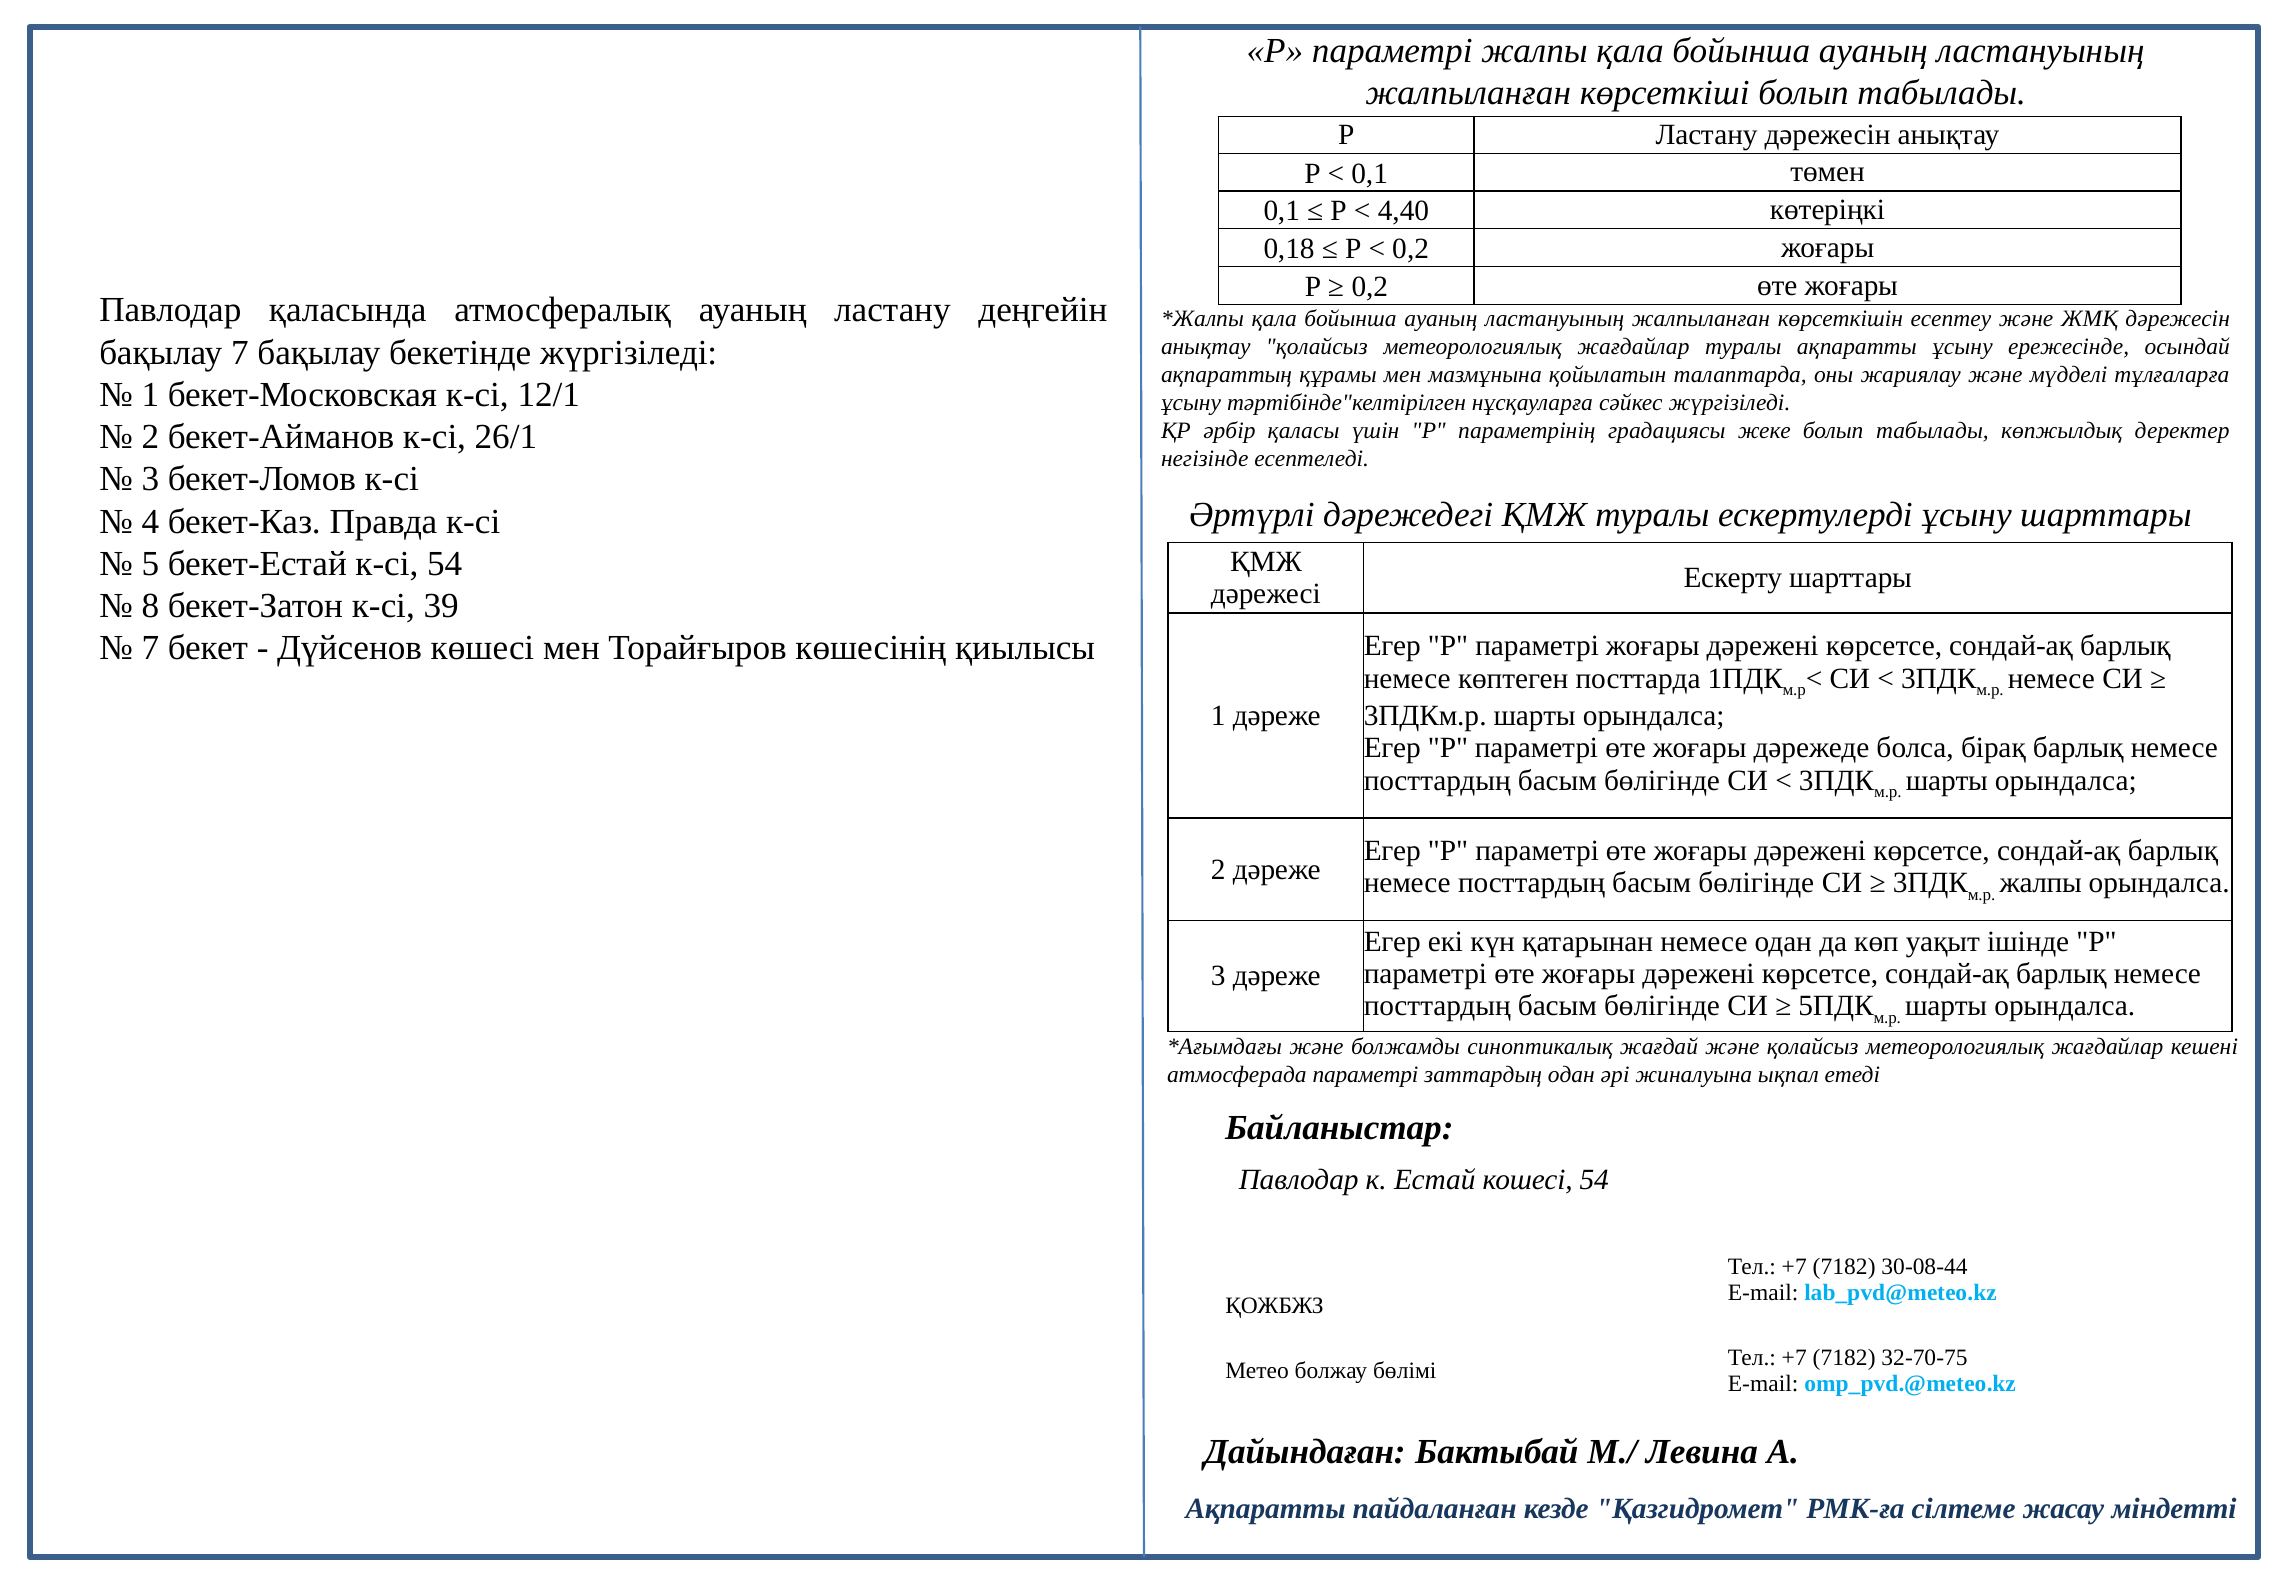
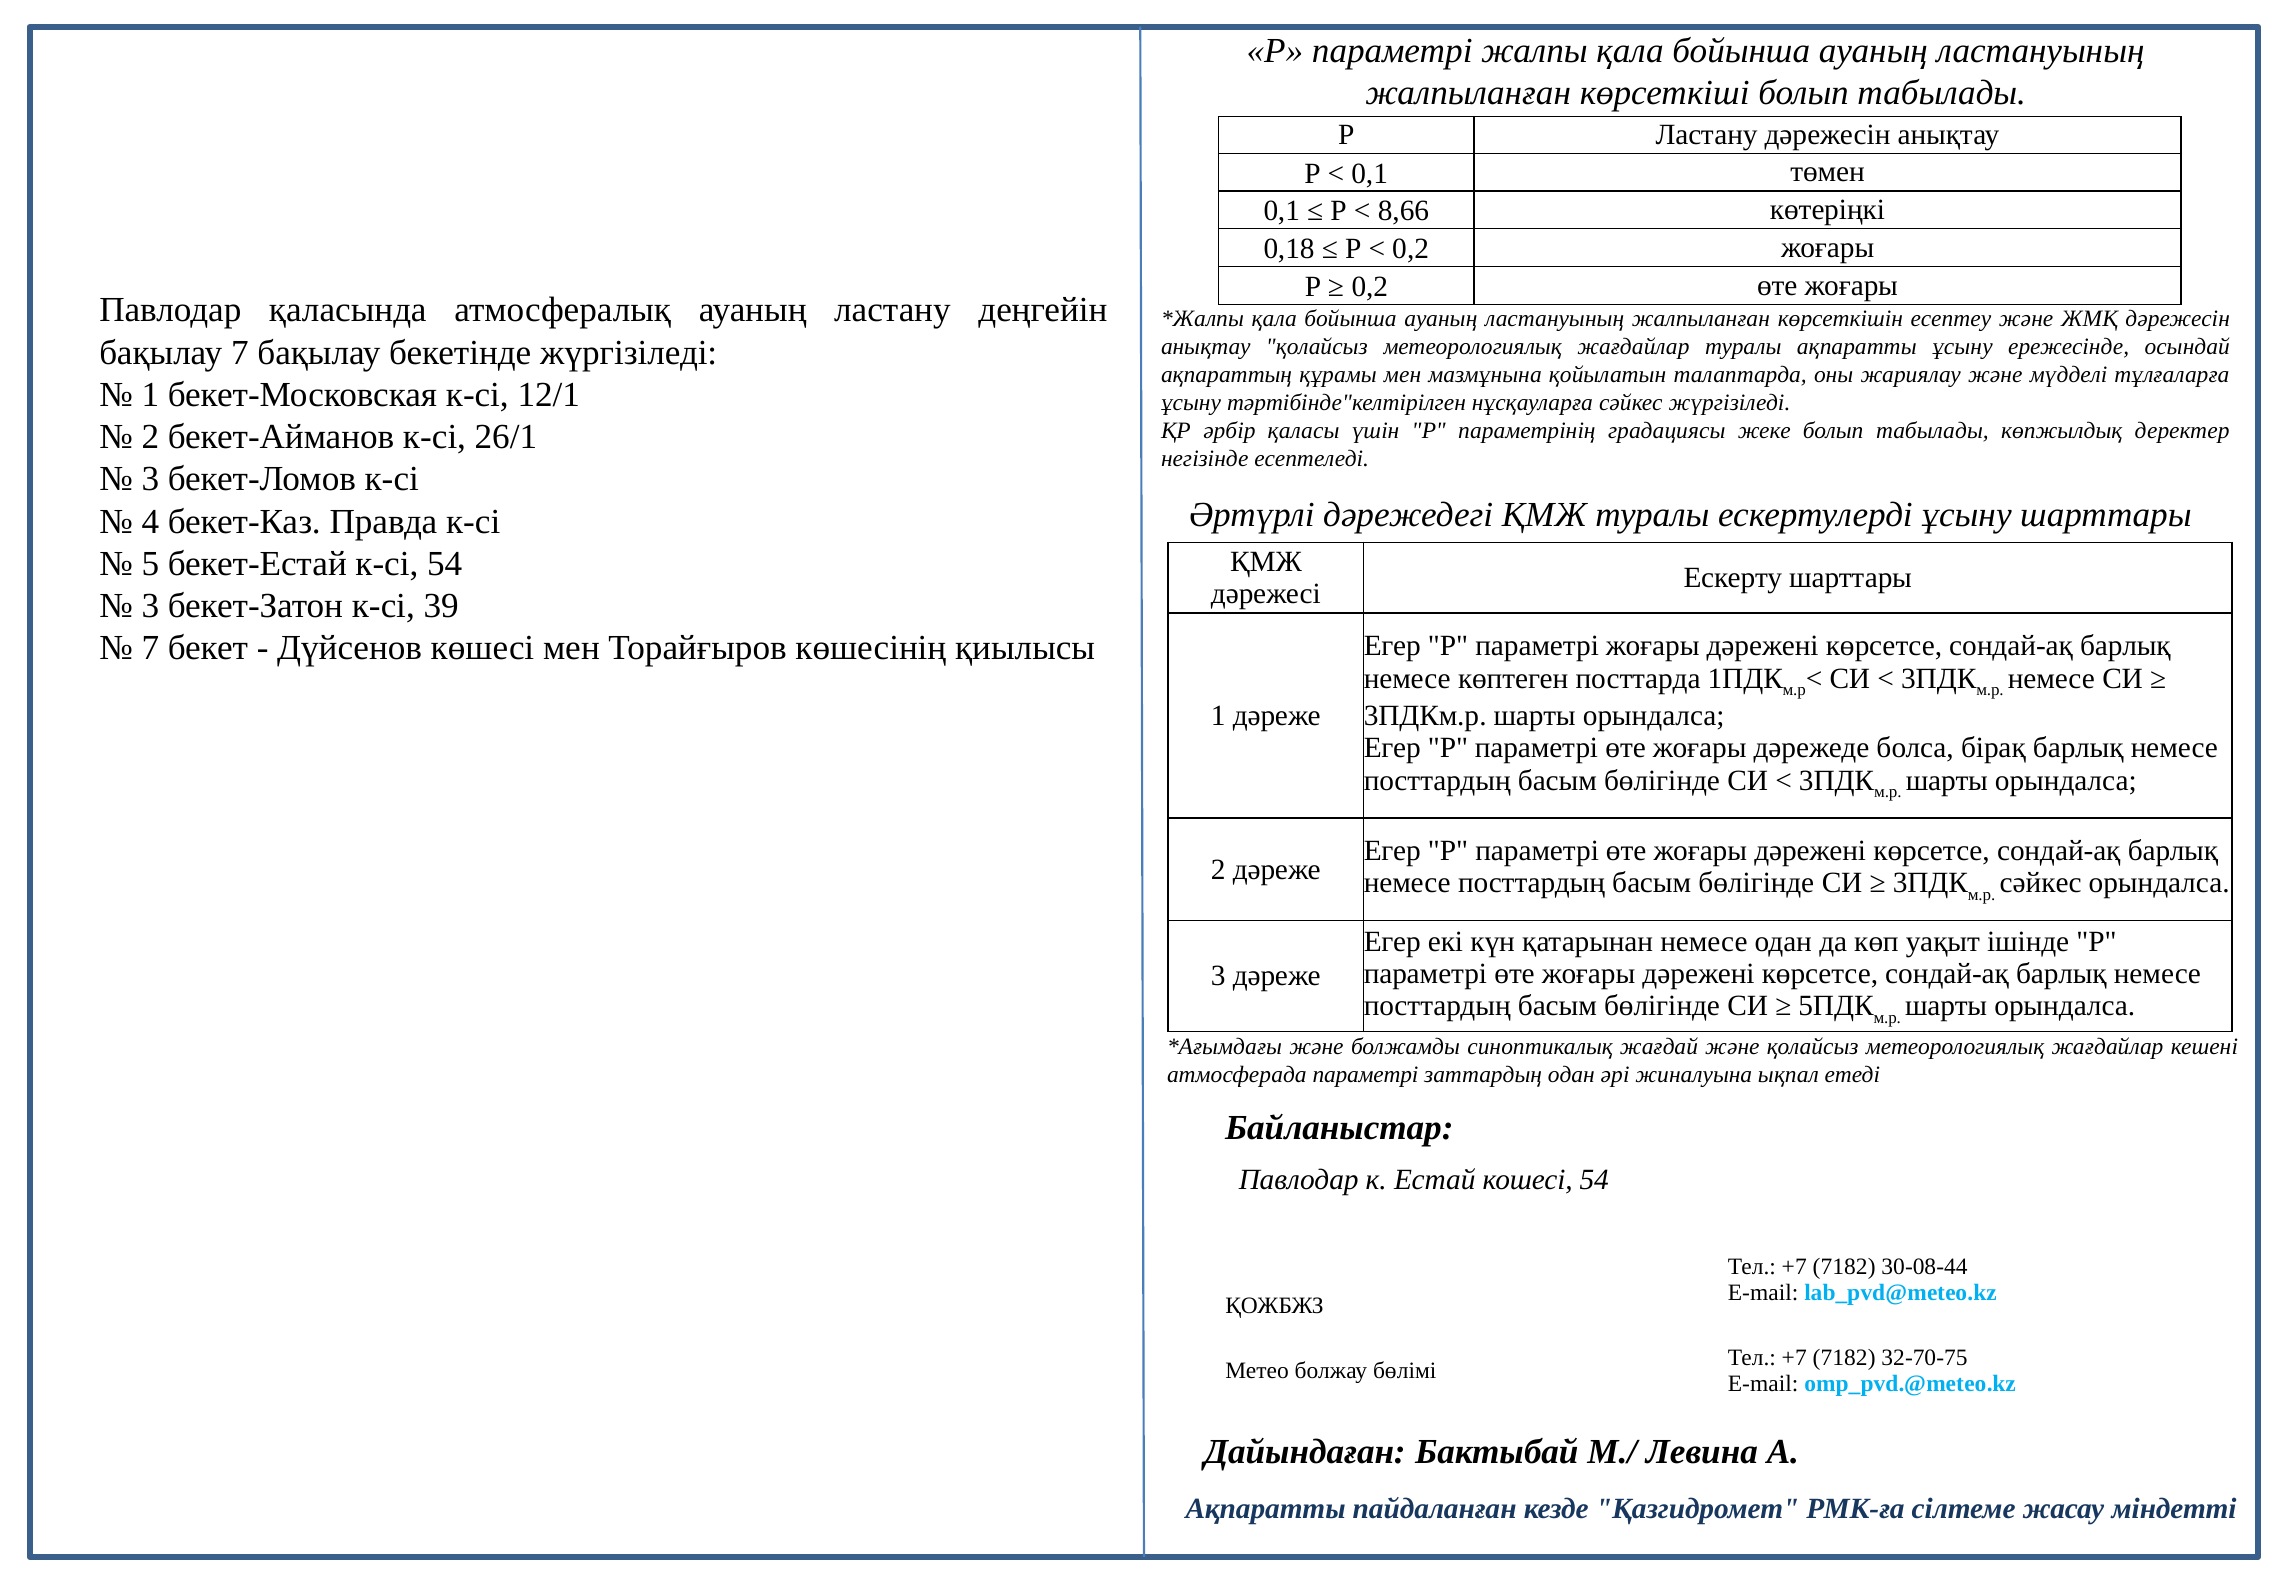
4,40: 4,40 -> 8,66
8 at (150, 606): 8 -> 3
жалпы at (2041, 883): жалпы -> сәйкес
